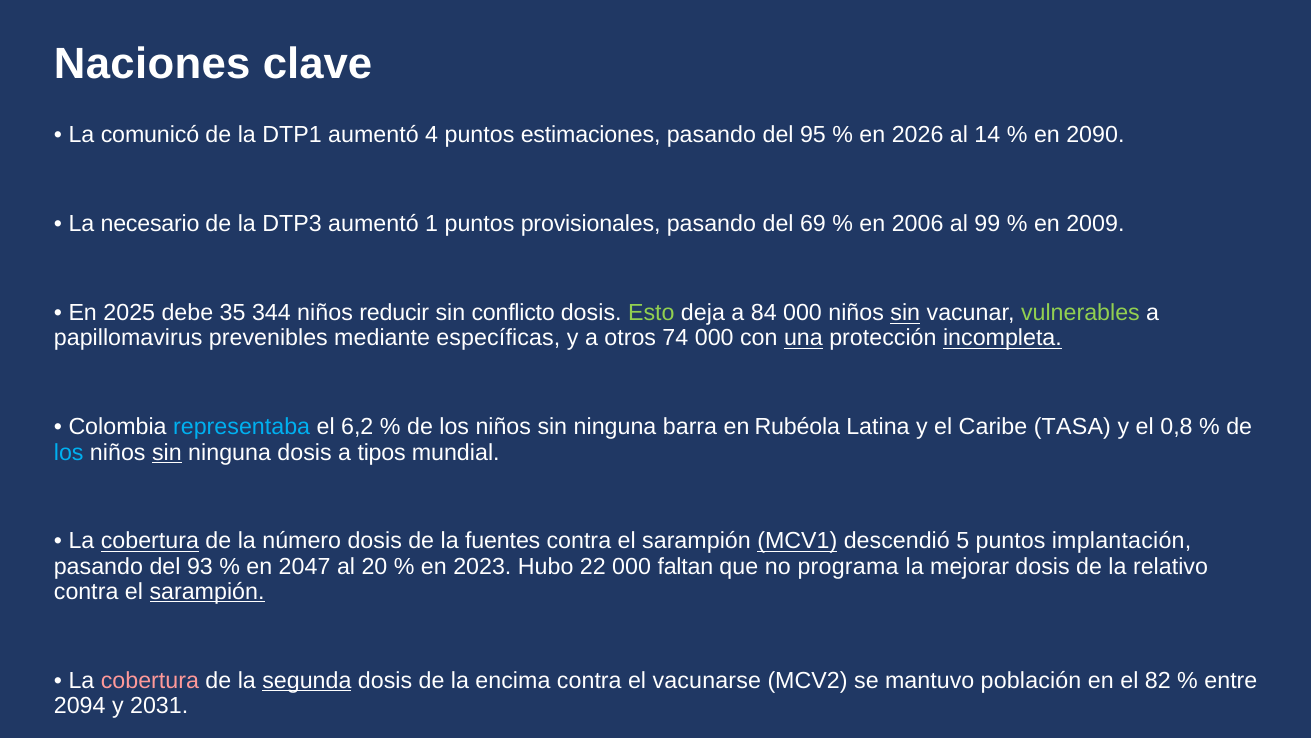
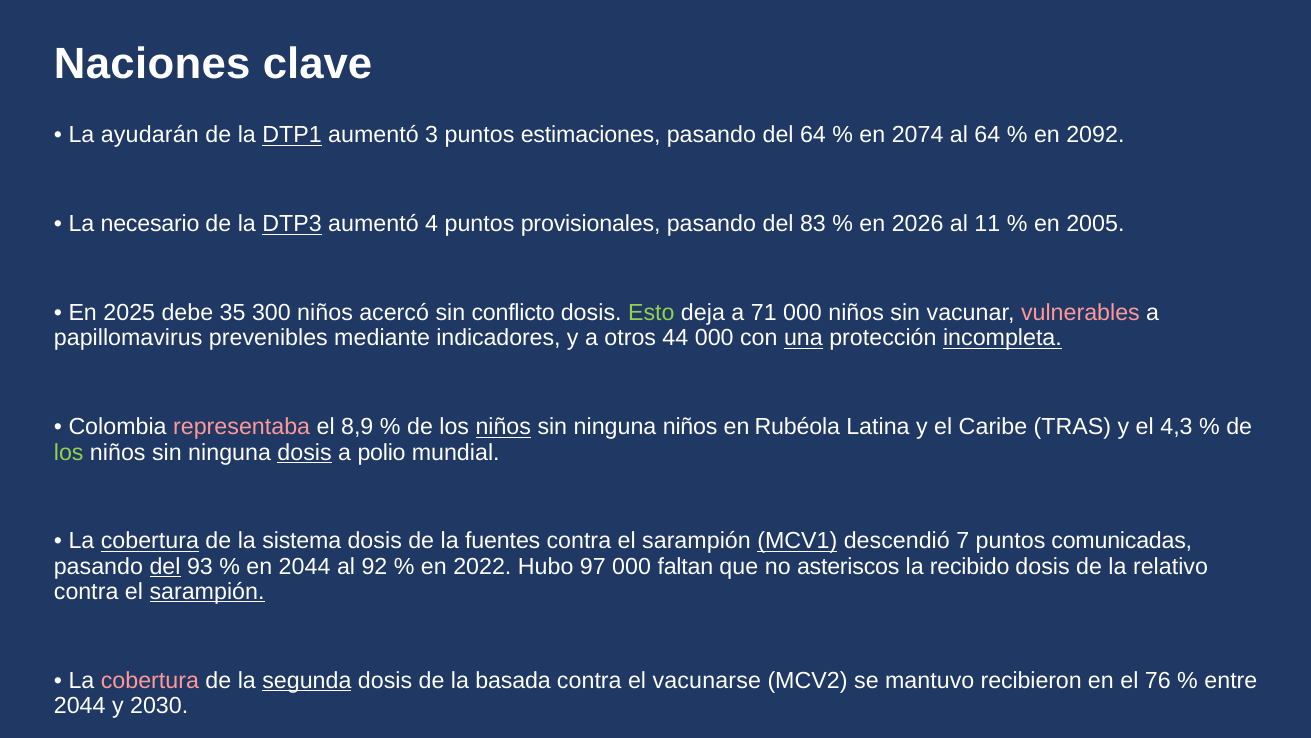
comunicó: comunicó -> ayudarán
DTP1 underline: none -> present
4: 4 -> 3
del 95: 95 -> 64
2026: 2026 -> 2074
al 14: 14 -> 64
2090: 2090 -> 2092
DTP3 underline: none -> present
1: 1 -> 4
69: 69 -> 83
2006: 2006 -> 2026
99: 99 -> 11
2009: 2009 -> 2005
344: 344 -> 300
reducir: reducir -> acercó
84: 84 -> 71
sin at (905, 313) underline: present -> none
vulnerables colour: light green -> pink
específicas: específicas -> indicadores
74: 74 -> 44
representaba colour: light blue -> pink
6,2: 6,2 -> 8,9
niños at (503, 427) underline: none -> present
ninguna barra: barra -> niños
TASA: TASA -> TRAS
0,8: 0,8 -> 4,3
los at (69, 452) colour: light blue -> light green
sin at (167, 452) underline: present -> none
dosis at (305, 452) underline: none -> present
tipos: tipos -> polio
número: número -> sistema
5: 5 -> 7
implantación: implantación -> comunicadas
del at (165, 566) underline: none -> present
en 2047: 2047 -> 2044
20: 20 -> 92
2023: 2023 -> 2022
22: 22 -> 97
programa: programa -> asteriscos
mejorar: mejorar -> recibido
encima: encima -> basada
población: población -> recibieron
82: 82 -> 76
2094 at (80, 705): 2094 -> 2044
2031: 2031 -> 2030
